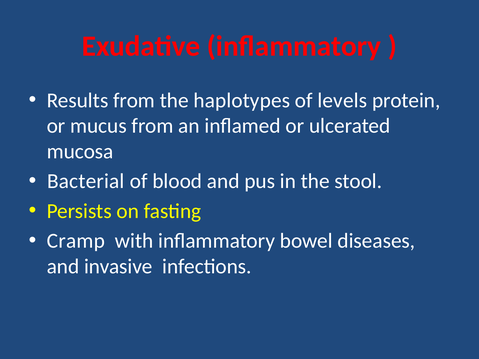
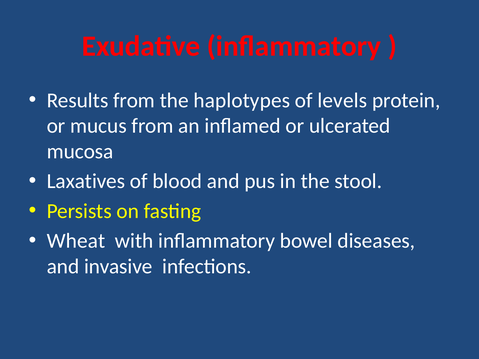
Bacterial: Bacterial -> Laxatives
Cramp: Cramp -> Wheat
